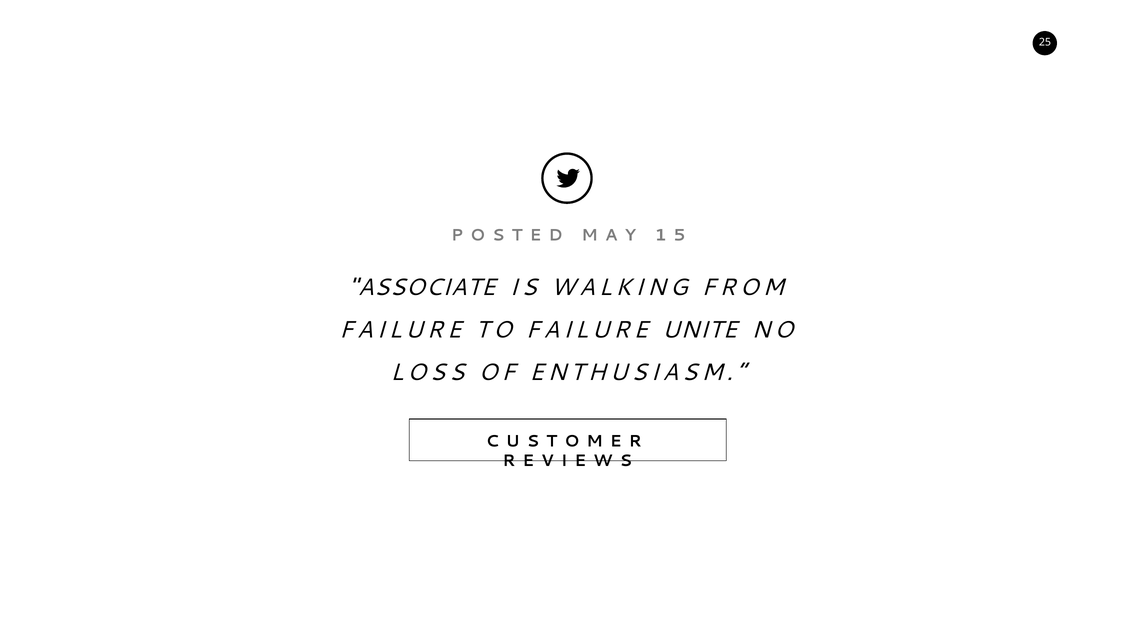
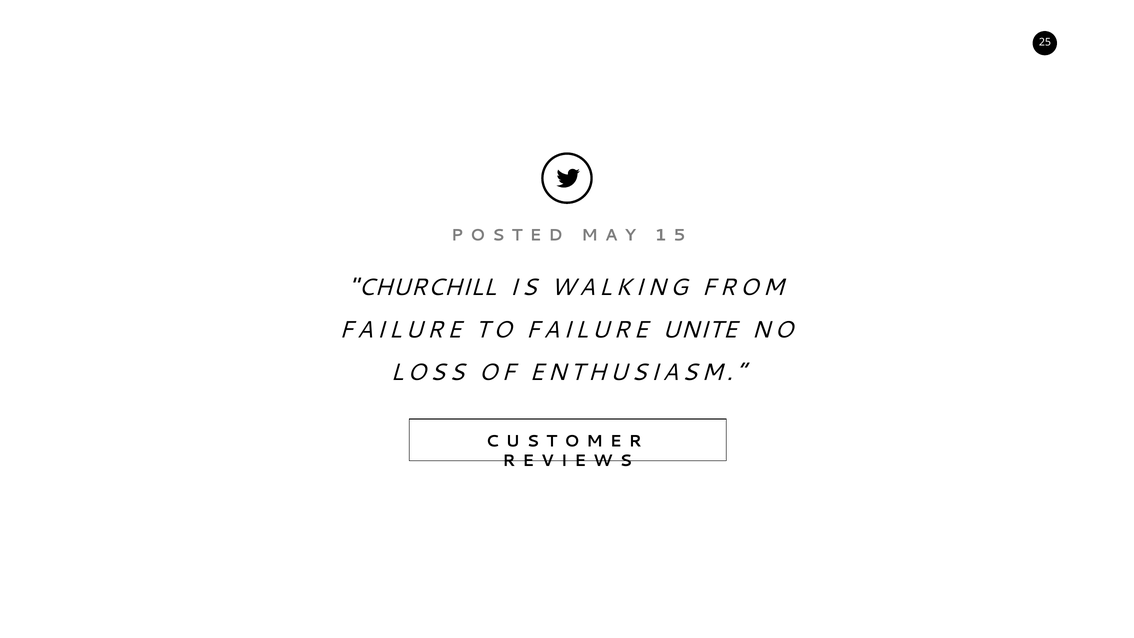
ASSOCIATE: ASSOCIATE -> CHURCHILL
